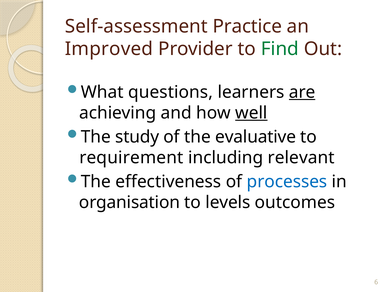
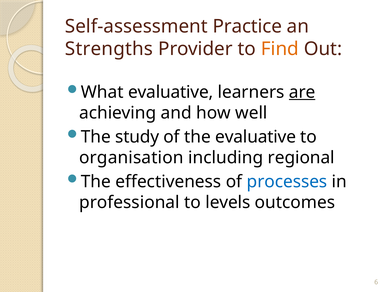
Improved: Improved -> Strengths
Find colour: green -> orange
What questions: questions -> evaluative
well underline: present -> none
requirement: requirement -> organisation
relevant: relevant -> regional
organisation: organisation -> professional
